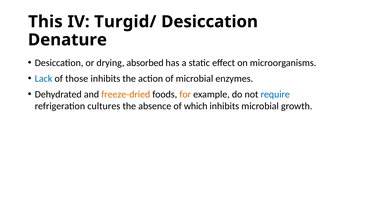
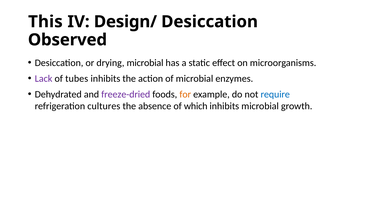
Turgid/: Turgid/ -> Design/
Denature: Denature -> Observed
drying absorbed: absorbed -> microbial
Lack colour: blue -> purple
those: those -> tubes
freeze-dried colour: orange -> purple
